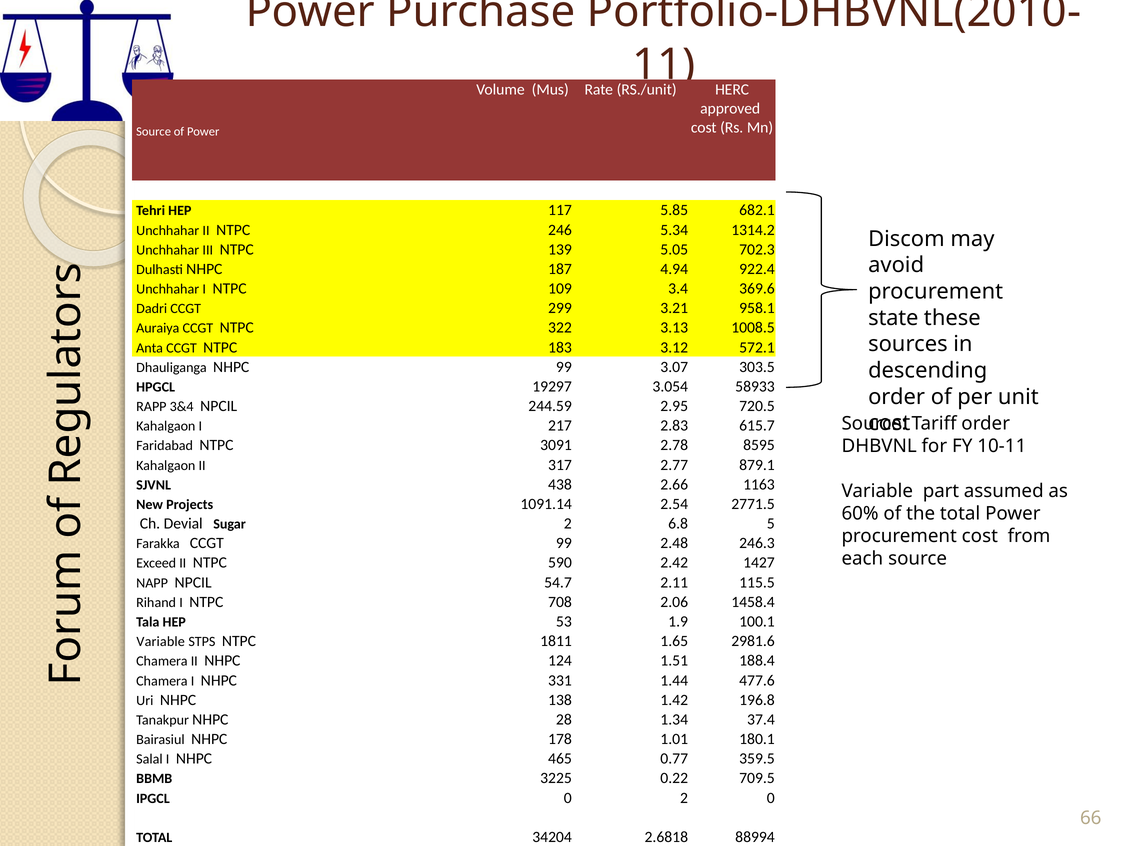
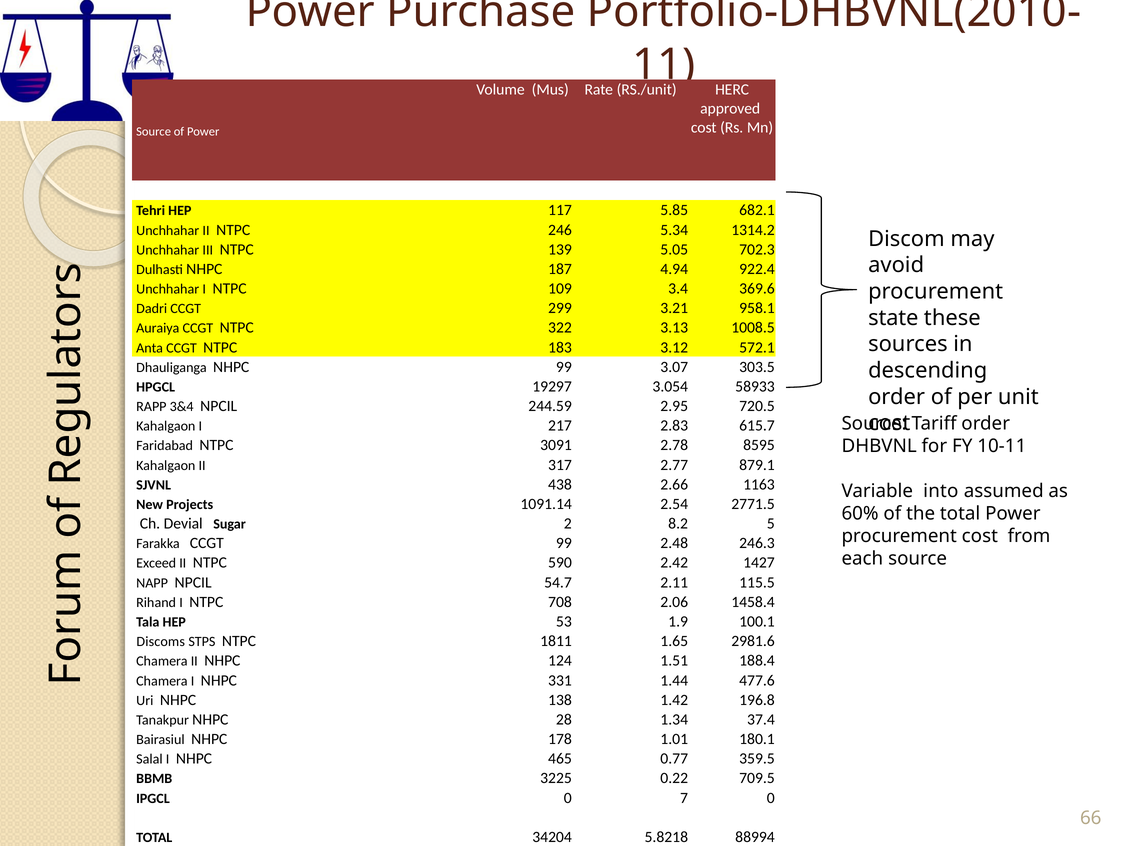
part: part -> into
6.8: 6.8 -> 8.2
Variable at (161, 642): Variable -> Discoms
0 2: 2 -> 7
2.6818: 2.6818 -> 5.8218
